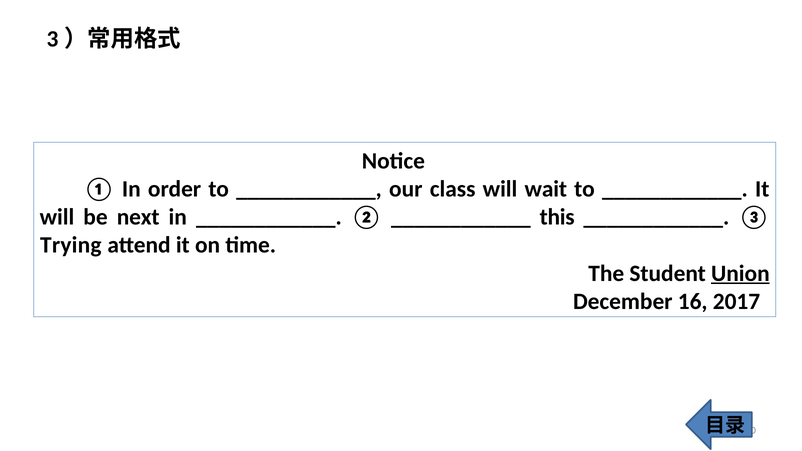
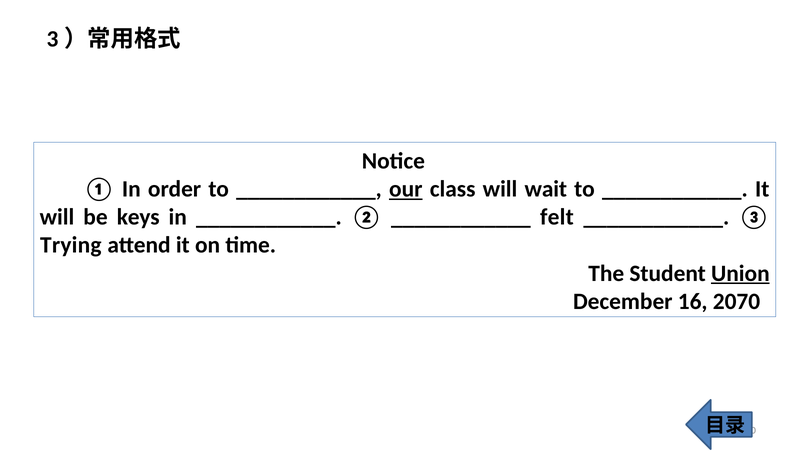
our underline: none -> present
next: next -> keys
this: this -> felt
2017: 2017 -> 2070
